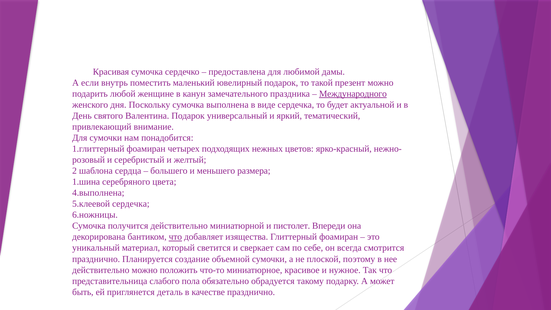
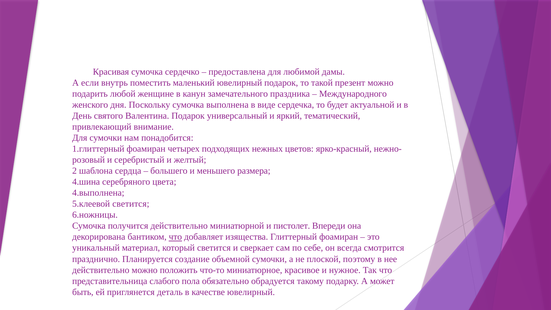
Международного underline: present -> none
1.шина: 1.шина -> 4.шина
5.клеевой сердечка: сердечка -> светится
качестве празднично: празднично -> ювелирный
